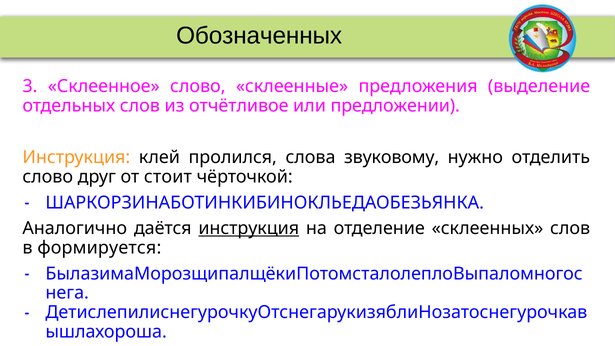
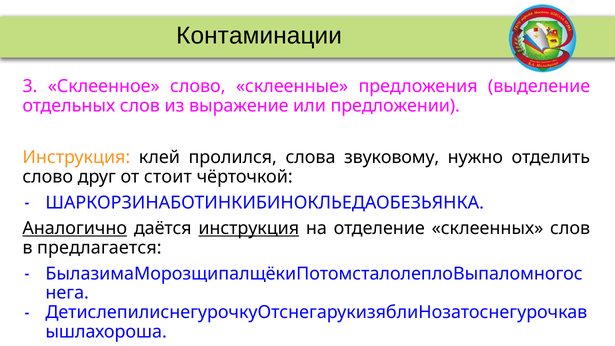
Обозначенных: Обозначенных -> Контаминации
отчётливое: отчётливое -> выражение
Аналогично underline: none -> present
формируется: формируется -> предлагается
